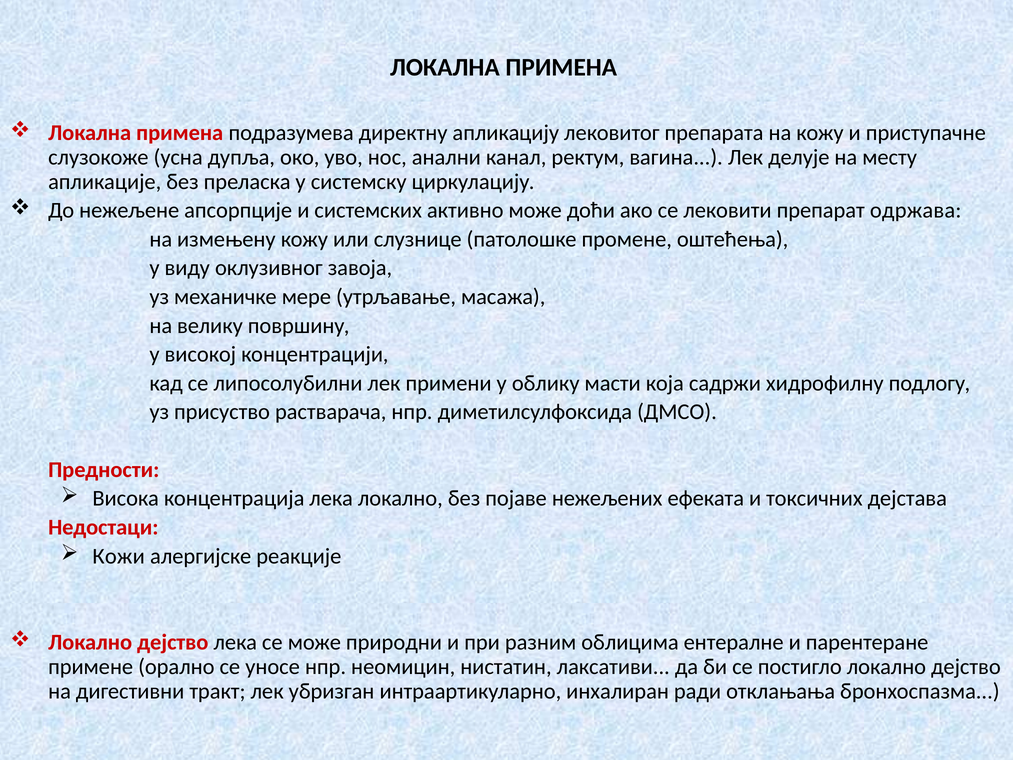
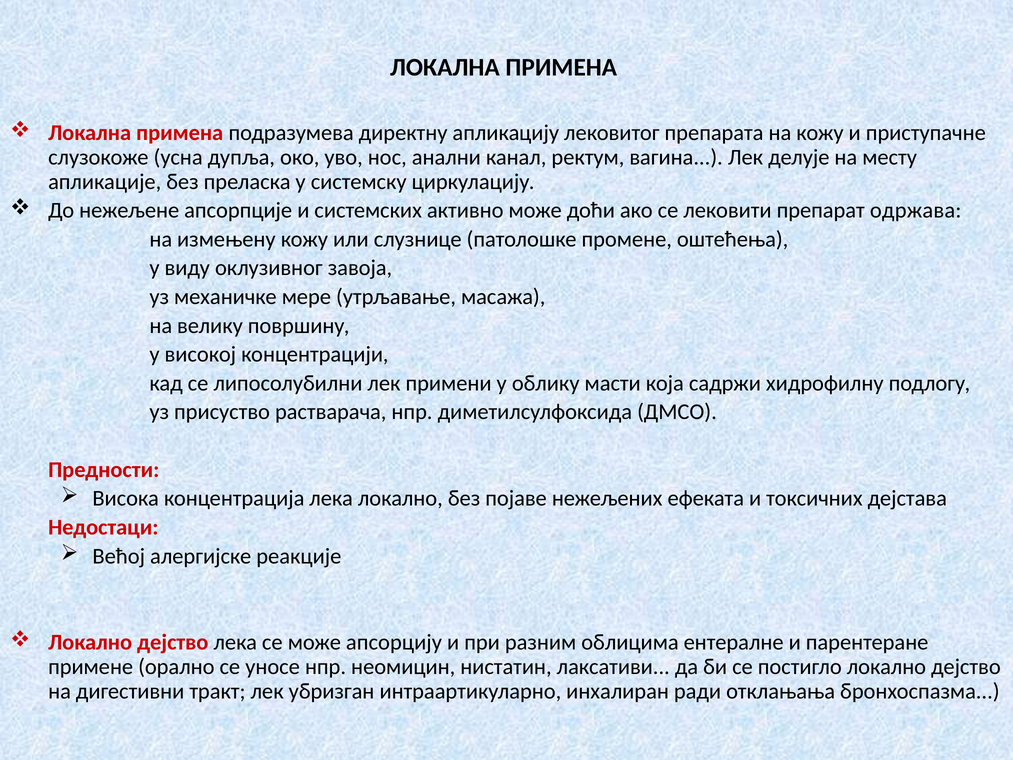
Кожи: Кожи -> Већој
природни: природни -> апсорцију
